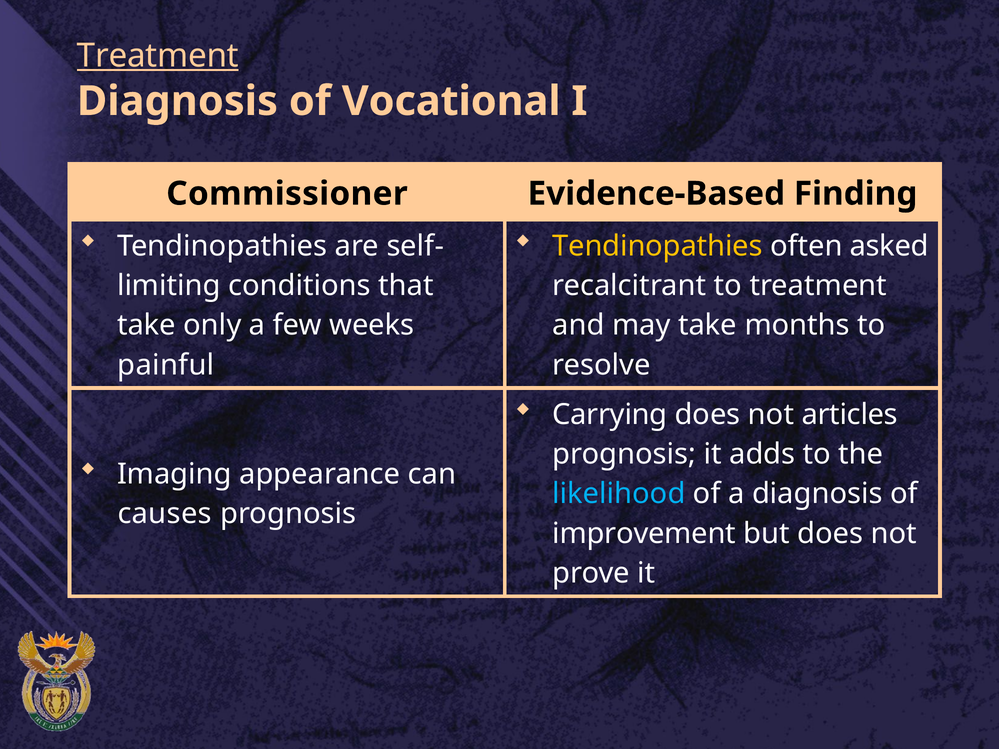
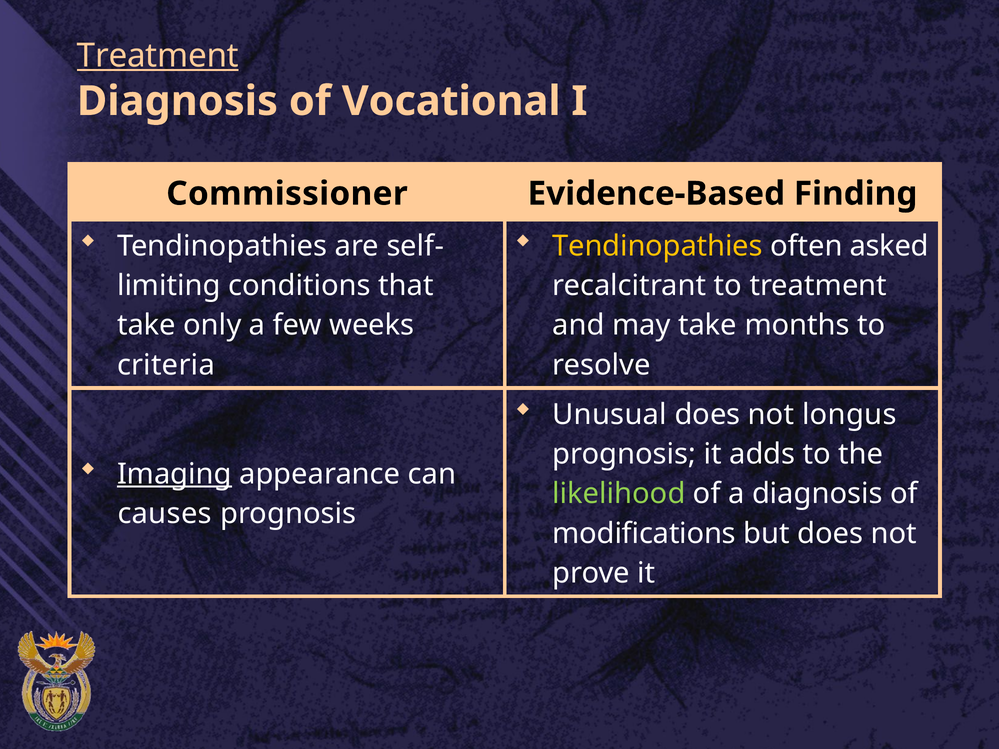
painful: painful -> criteria
Carrying: Carrying -> Unusual
articles: articles -> longus
Imaging underline: none -> present
likelihood colour: light blue -> light green
improvement: improvement -> modifications
